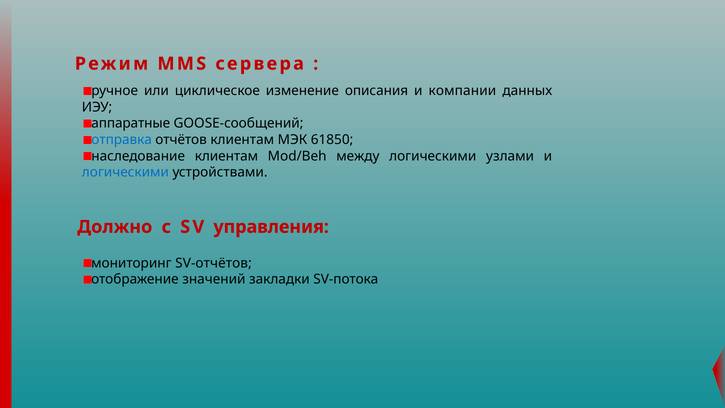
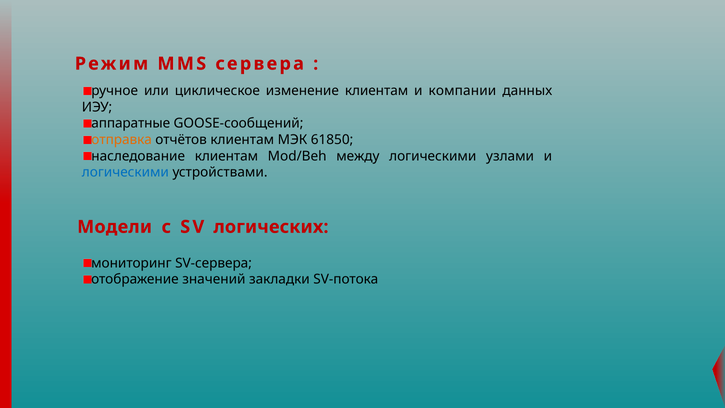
изменение описания: описания -> клиентам
отправка colour: blue -> orange
Должно: Должно -> Модели
управления: управления -> логических
SV-отчётов: SV-отчётов -> SV-сервера
